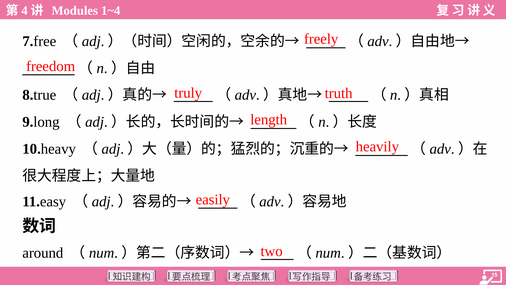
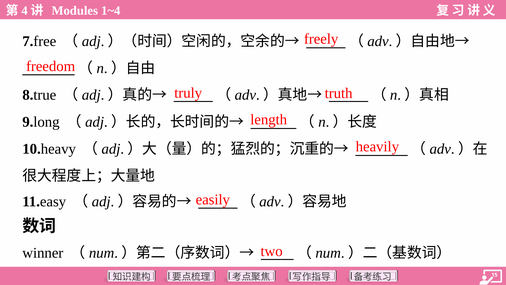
around: around -> winner
